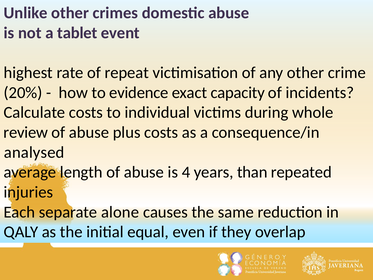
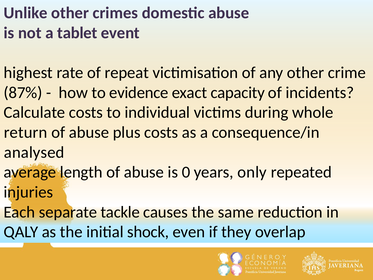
20%: 20% -> 87%
review: review -> return
4: 4 -> 0
than: than -> only
alone: alone -> tackle
equal: equal -> shock
